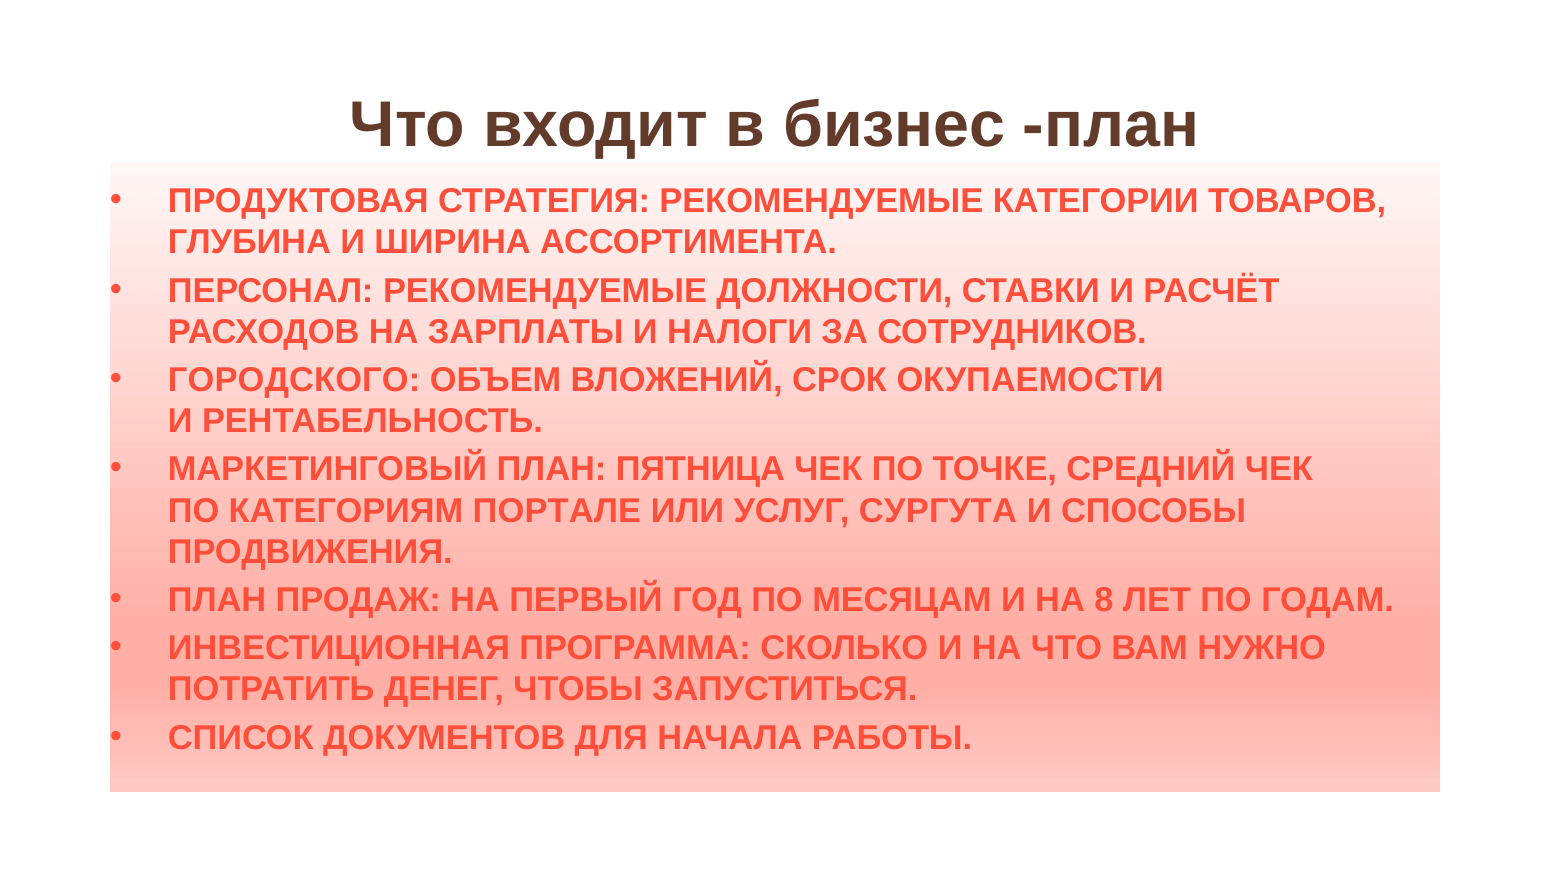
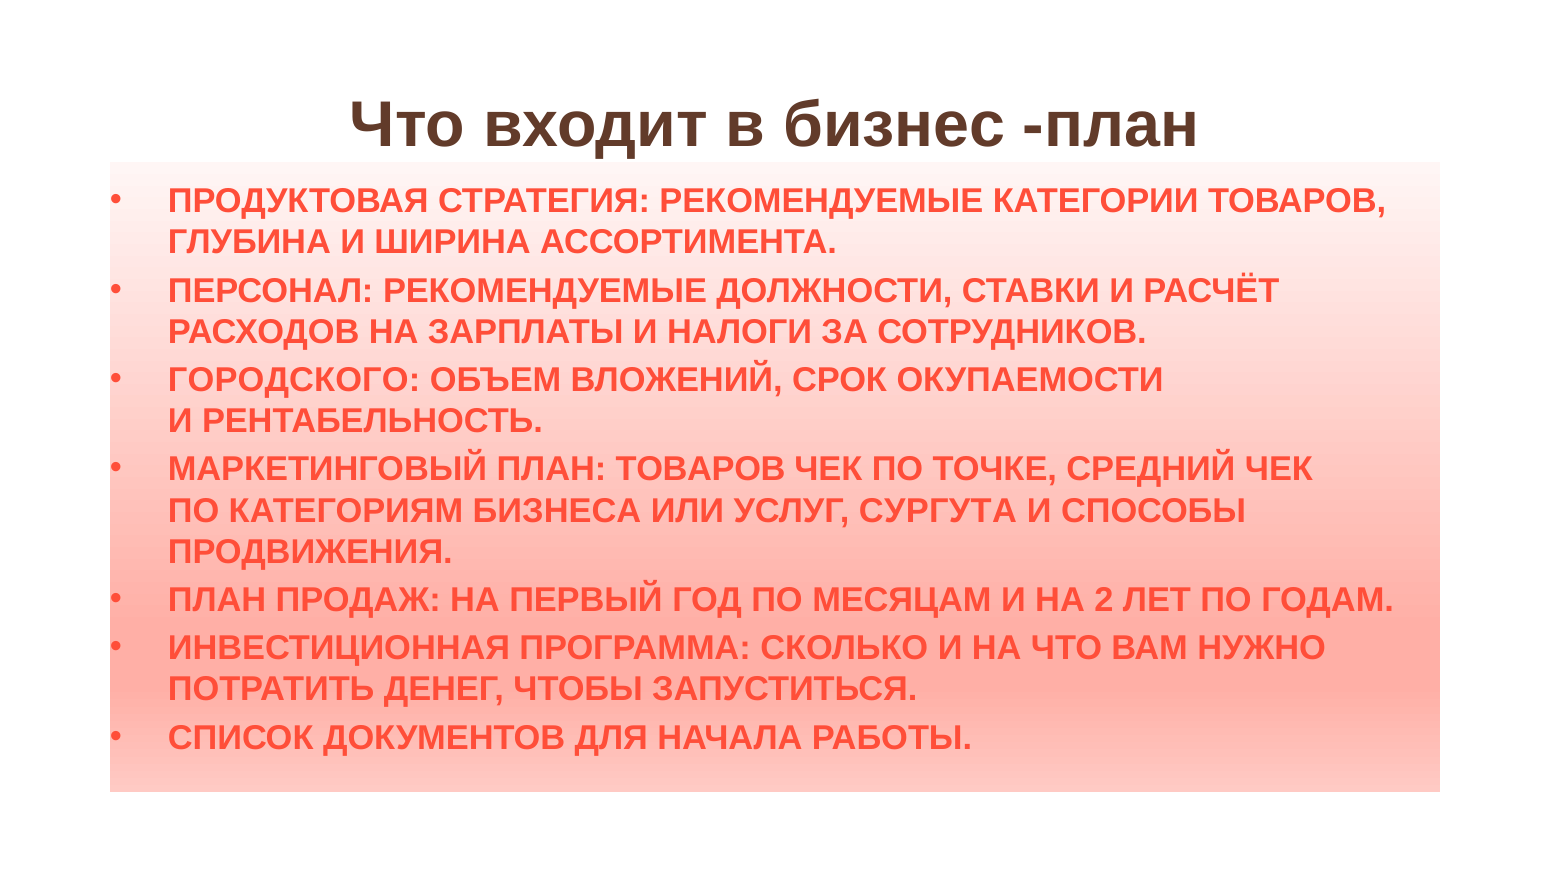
ПЛАН ПЯТНИЦА: ПЯТНИЦА -> ТОВАРОВ
ПОРТАЛЕ: ПОРТАЛЕ -> БИЗНЕСА
8: 8 -> 2
